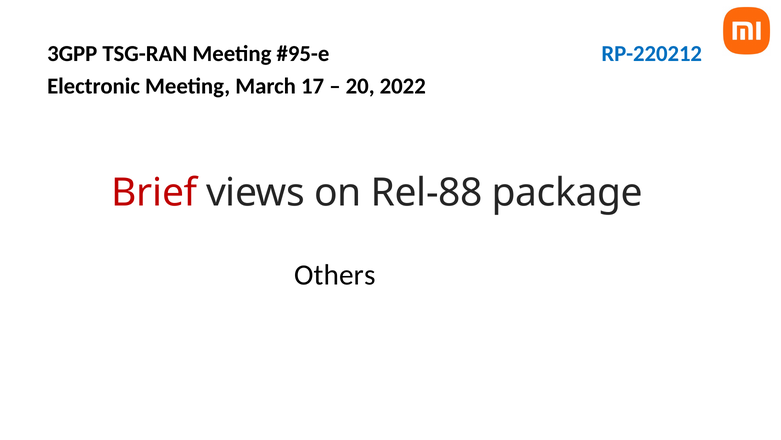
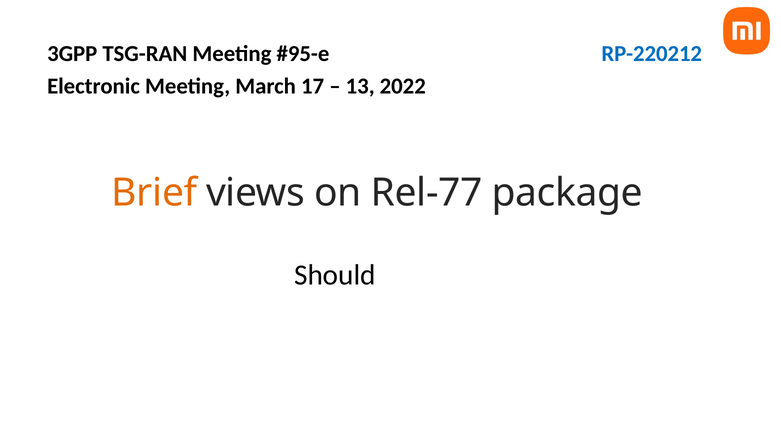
20: 20 -> 13
Brief colour: red -> orange
Rel-88: Rel-88 -> Rel-77
Others: Others -> Should
